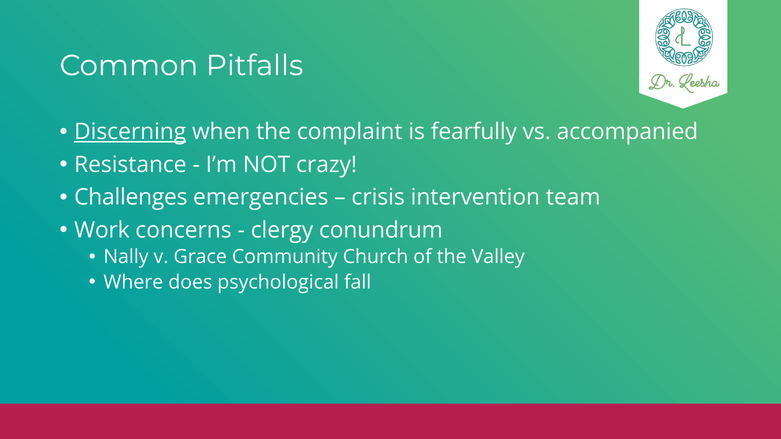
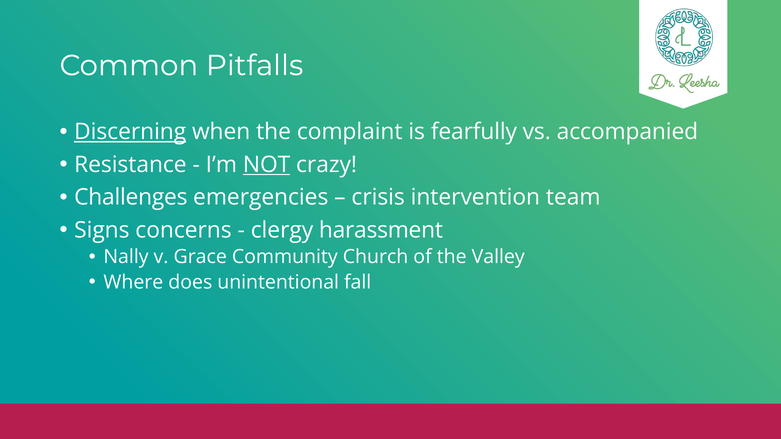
NOT underline: none -> present
Work: Work -> Signs
conundrum: conundrum -> harassment
psychological: psychological -> unintentional
